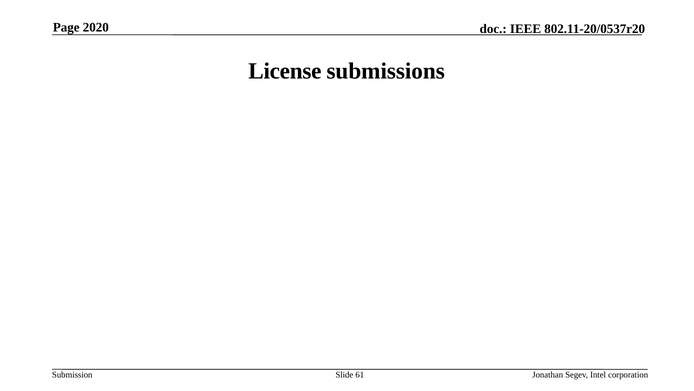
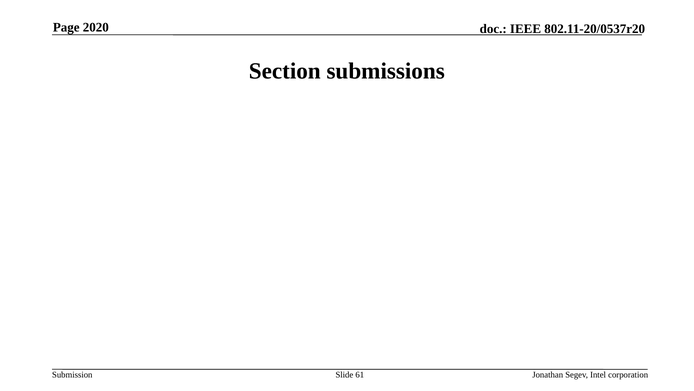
License: License -> Section
